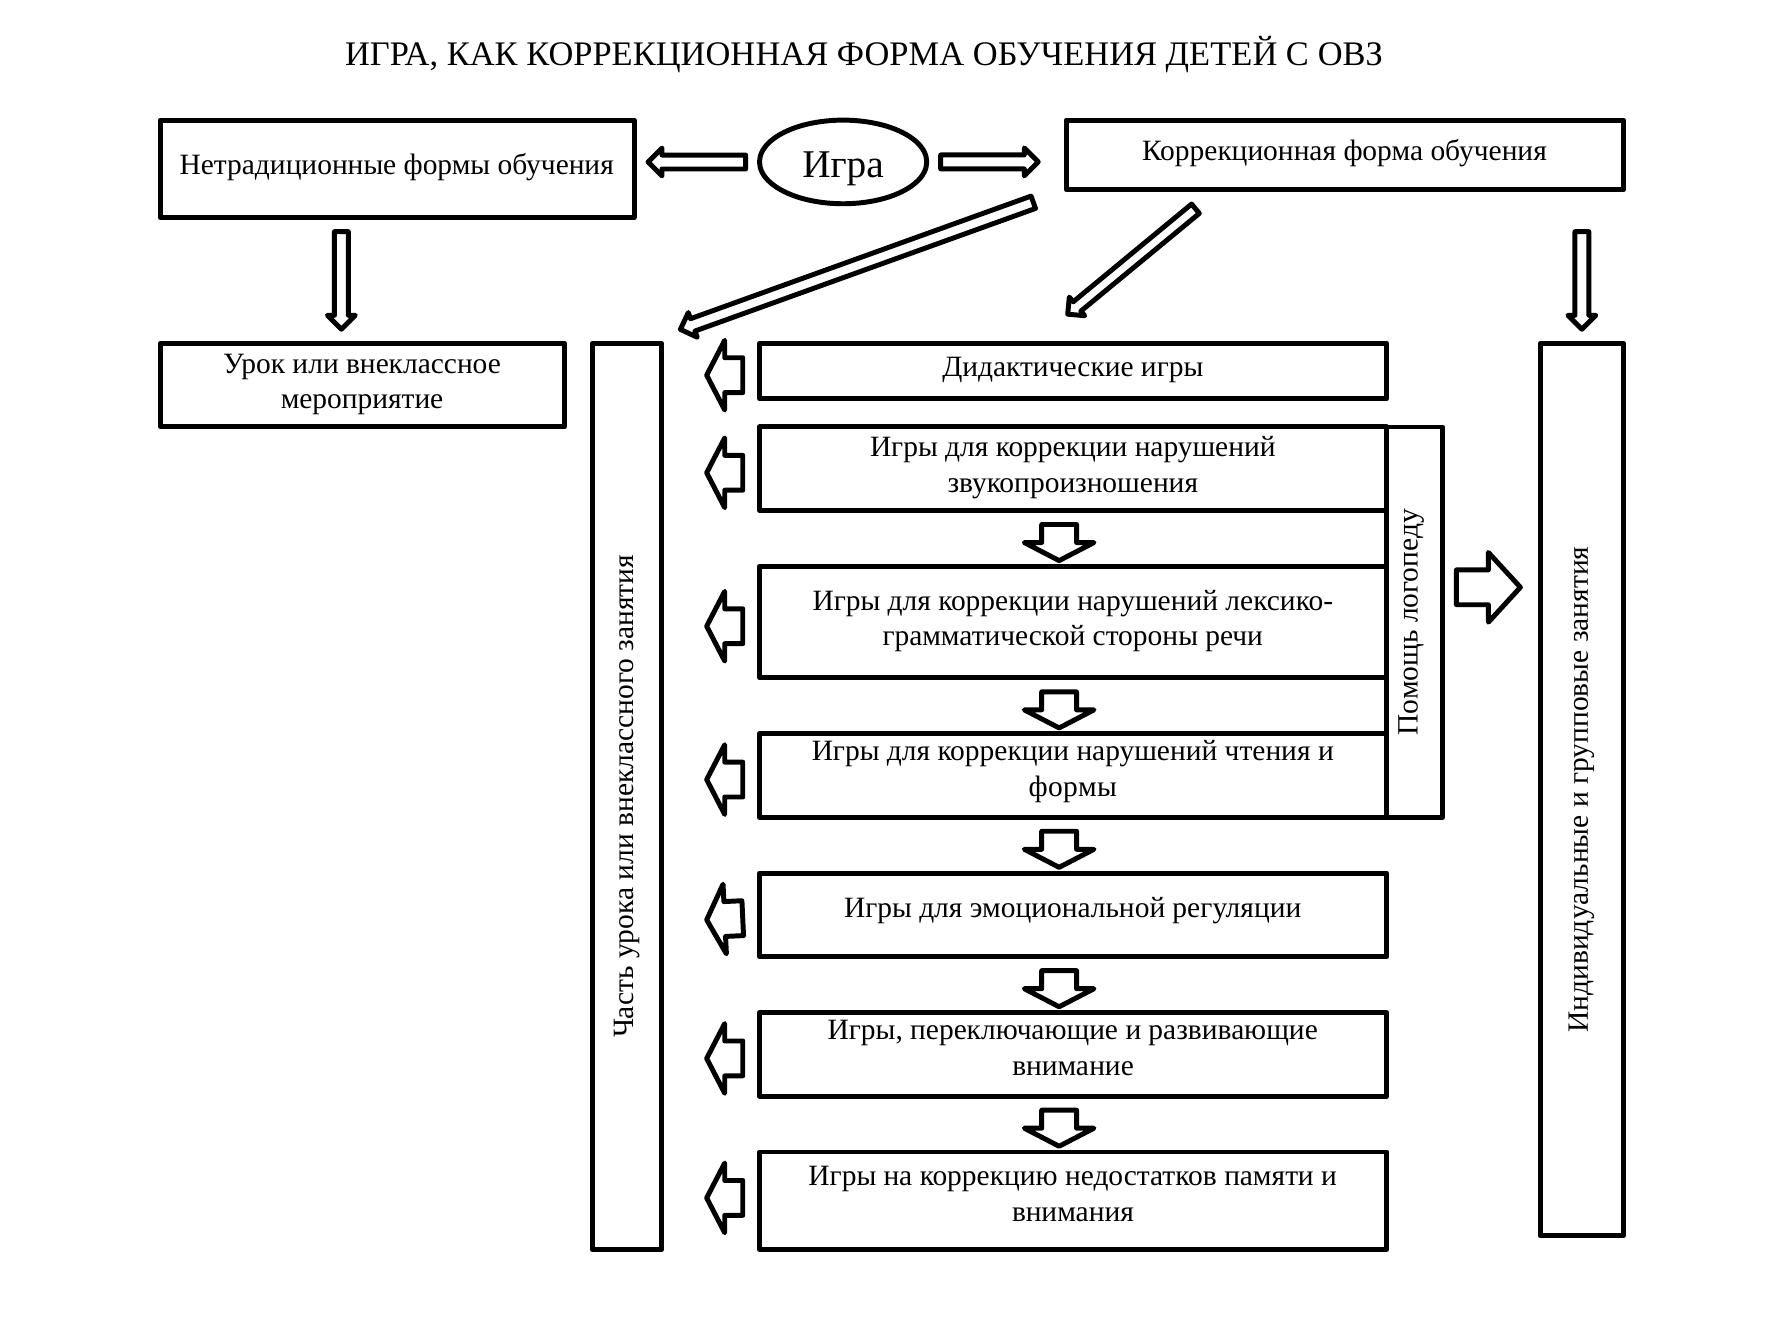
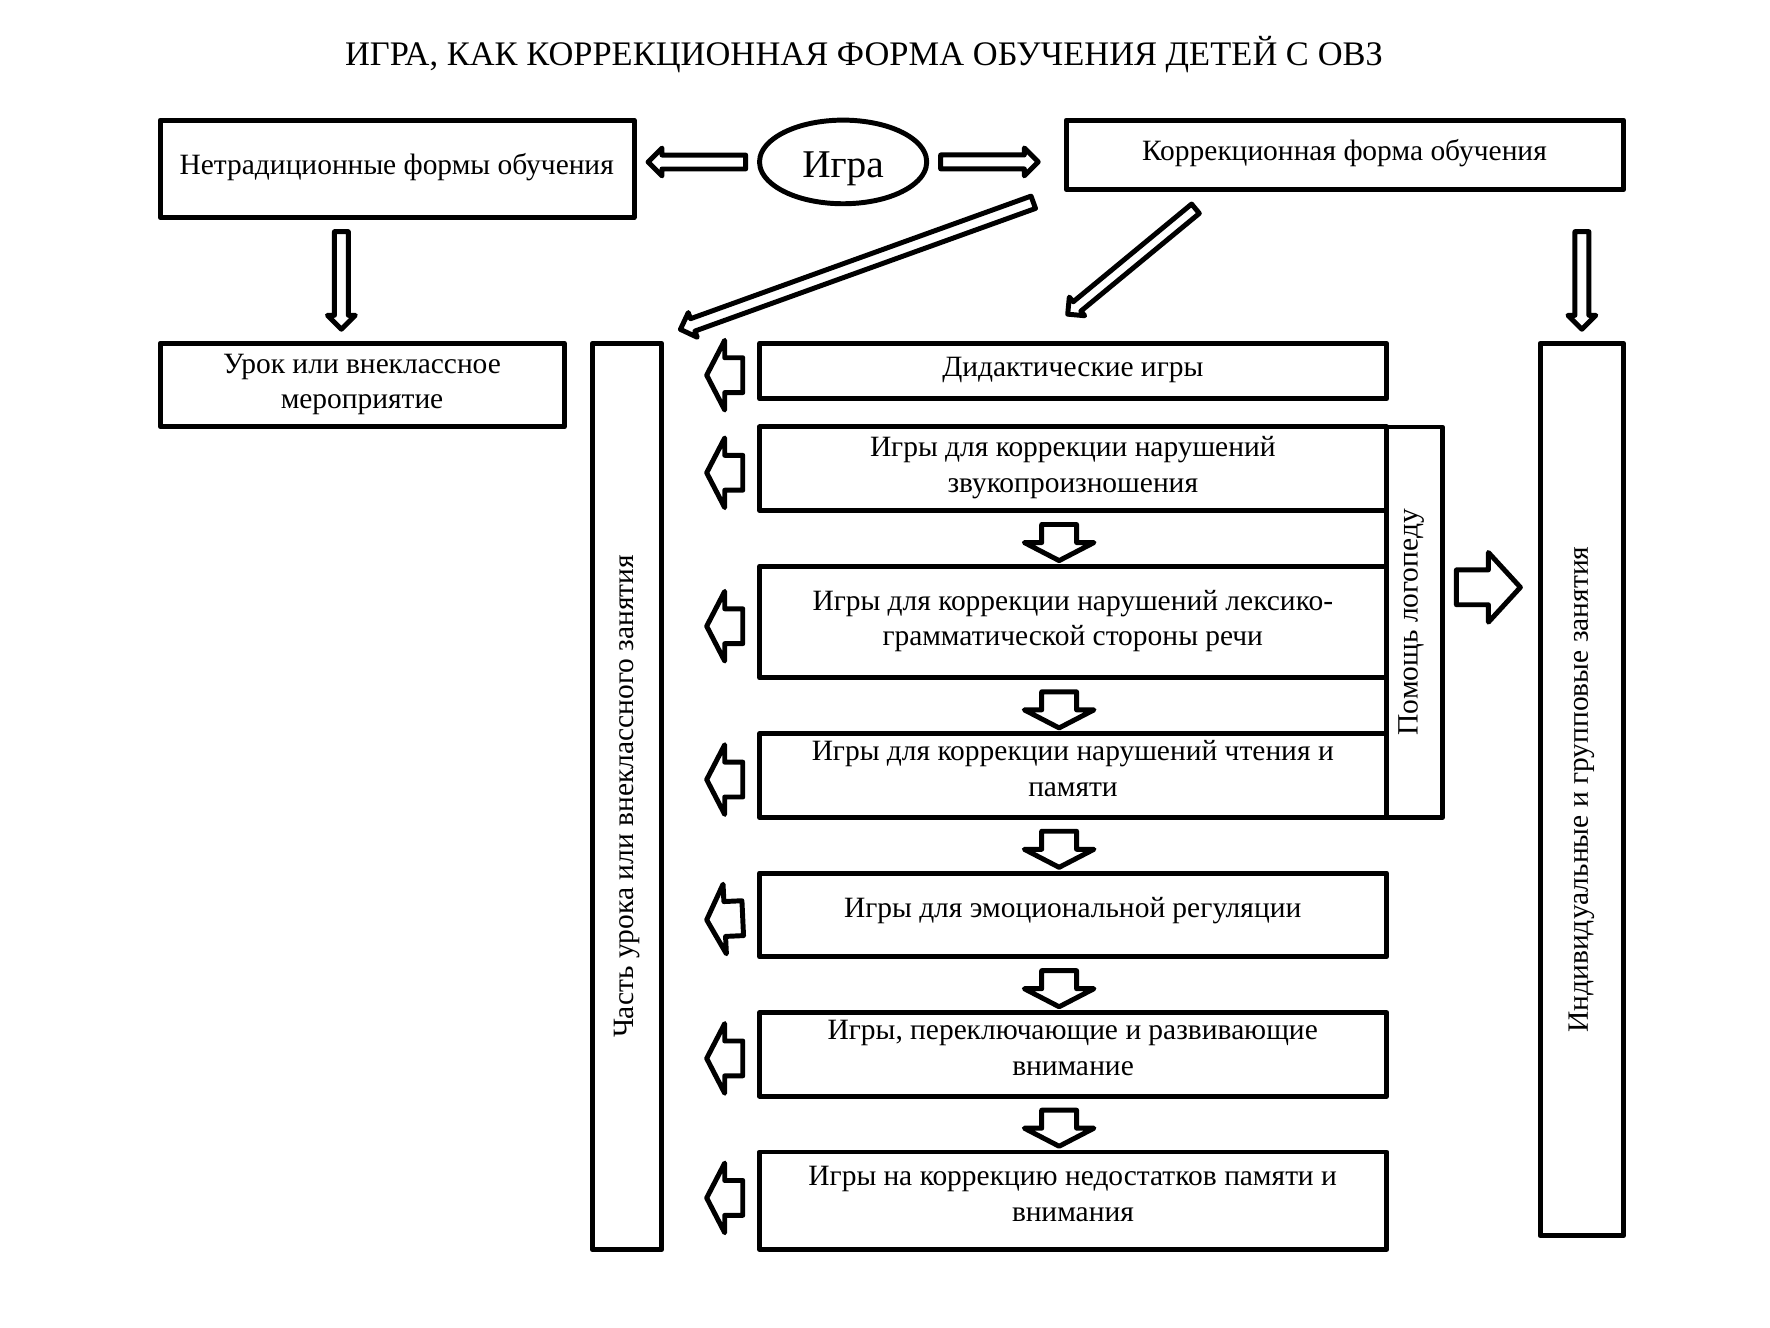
формы at (1073, 786): формы -> памяти
